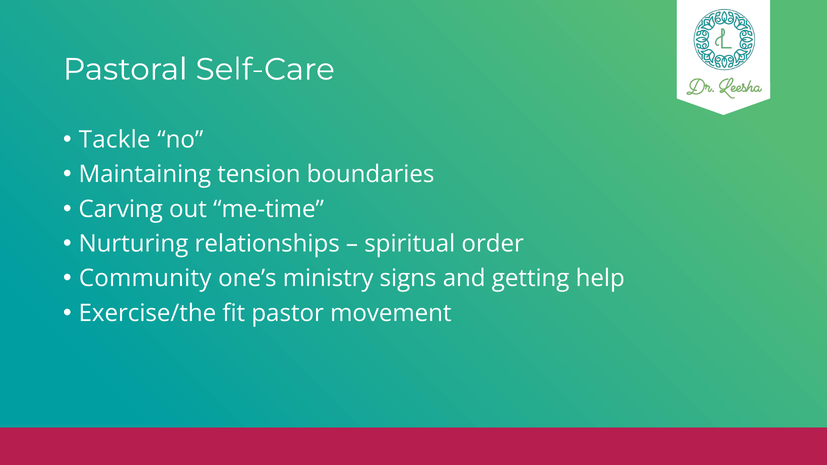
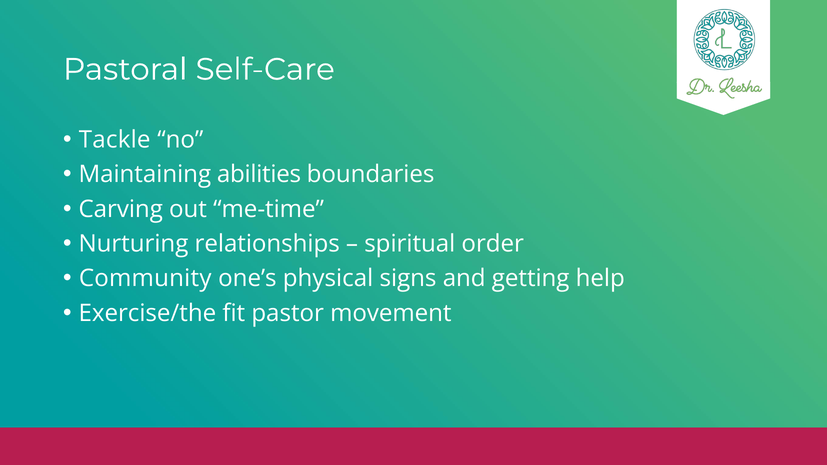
tension: tension -> abilities
ministry: ministry -> physical
